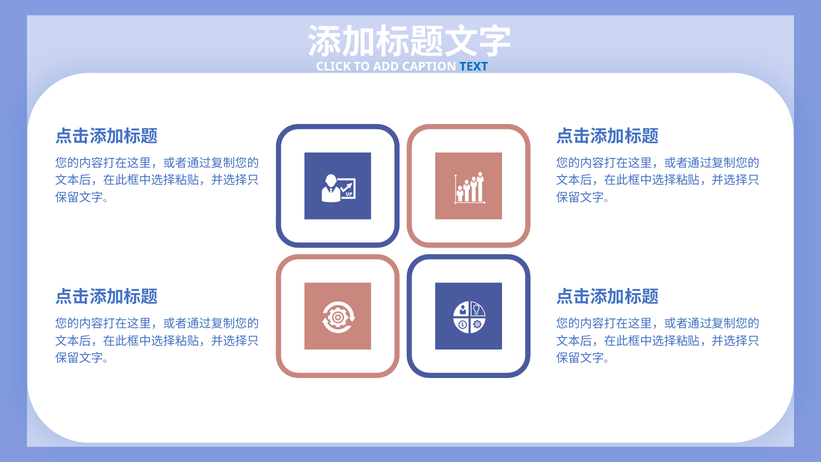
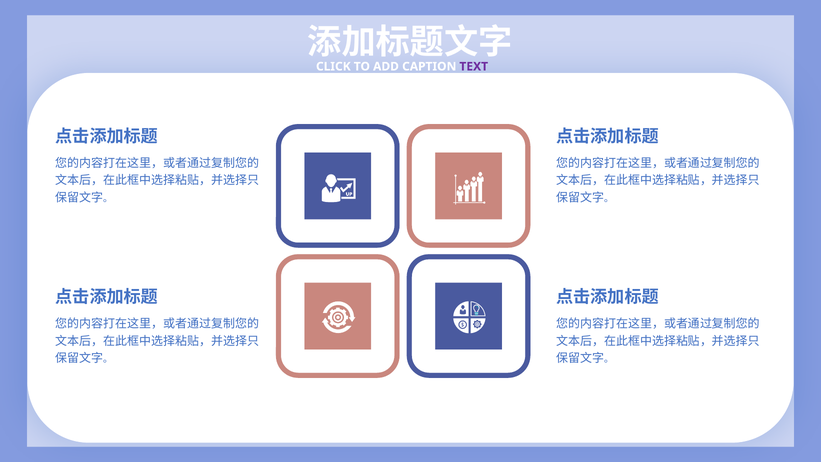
TEXT colour: blue -> purple
